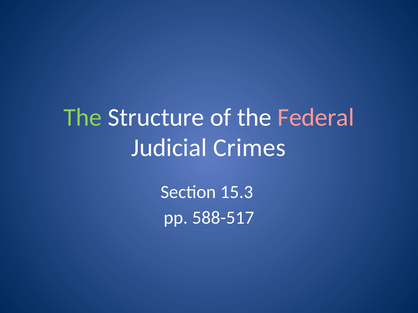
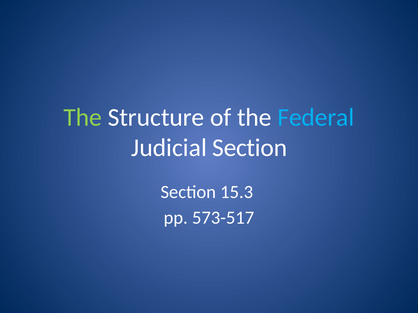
Federal colour: pink -> light blue
Judicial Crimes: Crimes -> Section
588-517: 588-517 -> 573-517
